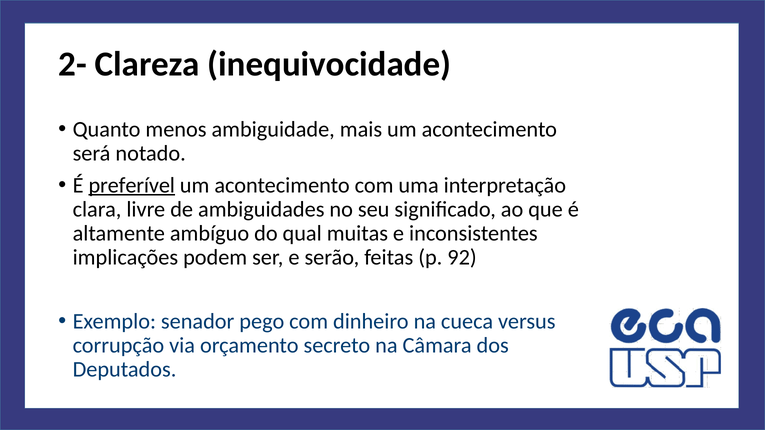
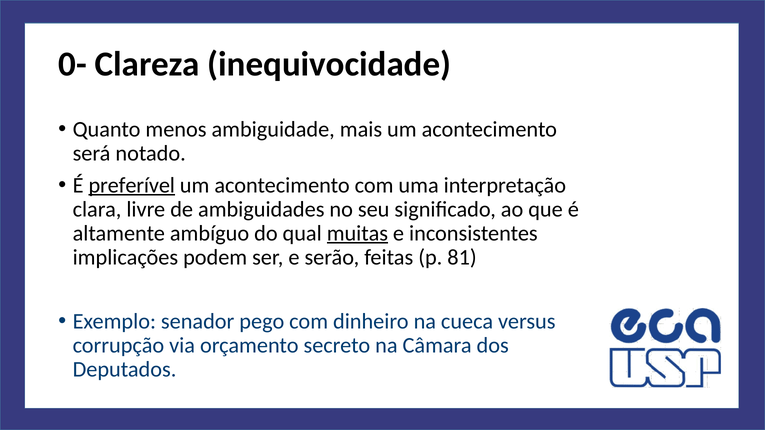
2-: 2- -> 0-
muitas underline: none -> present
92: 92 -> 81
